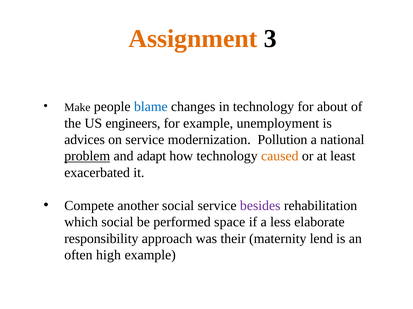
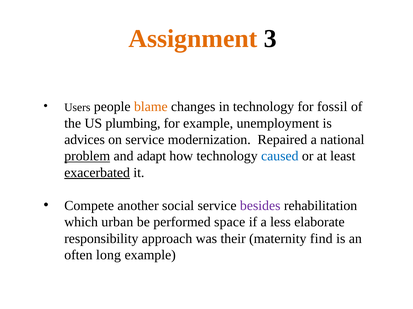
Make: Make -> Users
blame colour: blue -> orange
about: about -> fossil
engineers: engineers -> plumbing
Pollution: Pollution -> Repaired
caused colour: orange -> blue
exacerbated underline: none -> present
which social: social -> urban
lend: lend -> find
high: high -> long
